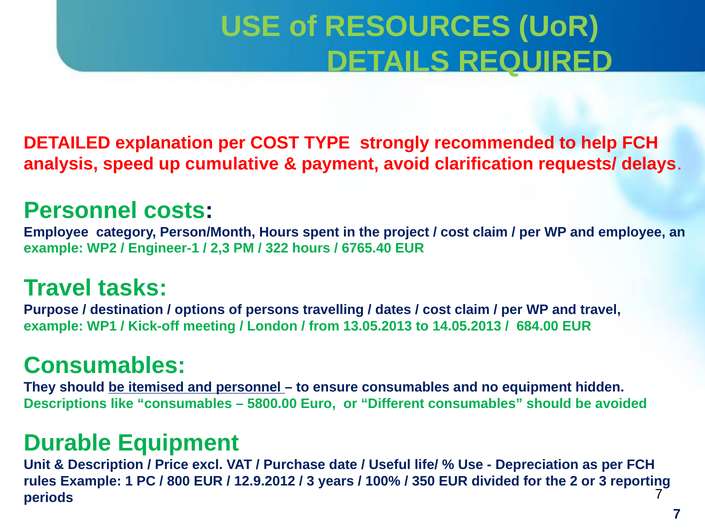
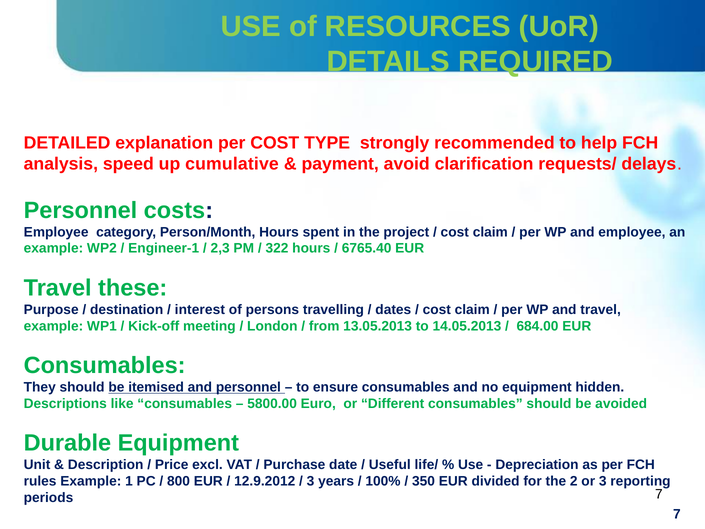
tasks: tasks -> these
options: options -> interest
